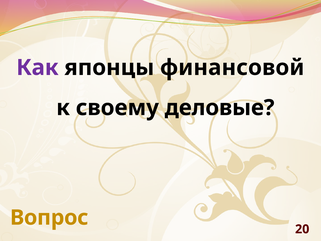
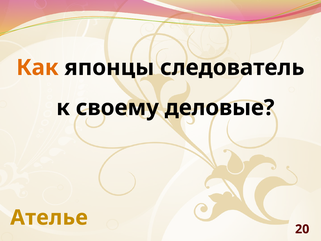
Как colour: purple -> orange
финансовой: финансовой -> следователь
Вопрос: Вопрос -> Ателье
